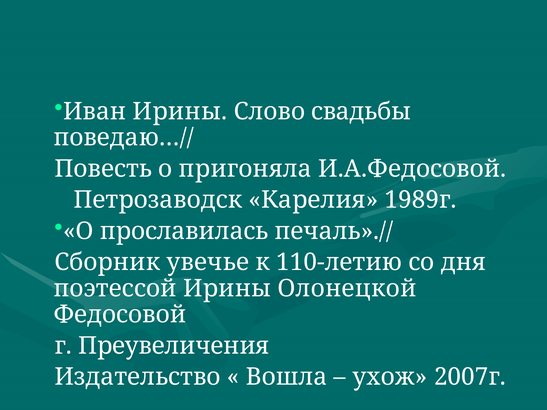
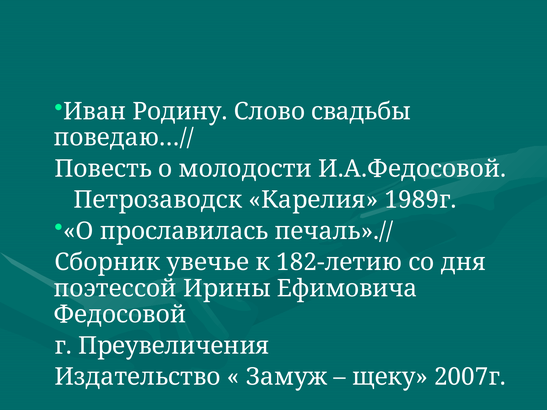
Иван Ирины: Ирины -> Родину
пригоняла: пригоняла -> молодости
110-летию: 110-летию -> 182-летию
Олонецкой: Олонецкой -> Ефимовича
Вошла: Вошла -> Замуж
ухож: ухож -> щеку
